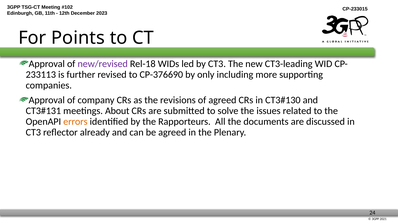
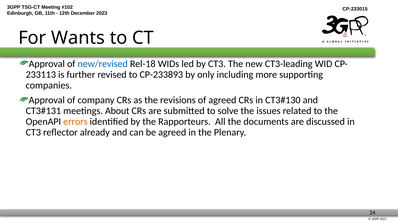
Points: Points -> Wants
new/revised colour: purple -> blue
CP-376690: CP-376690 -> CP-233893
